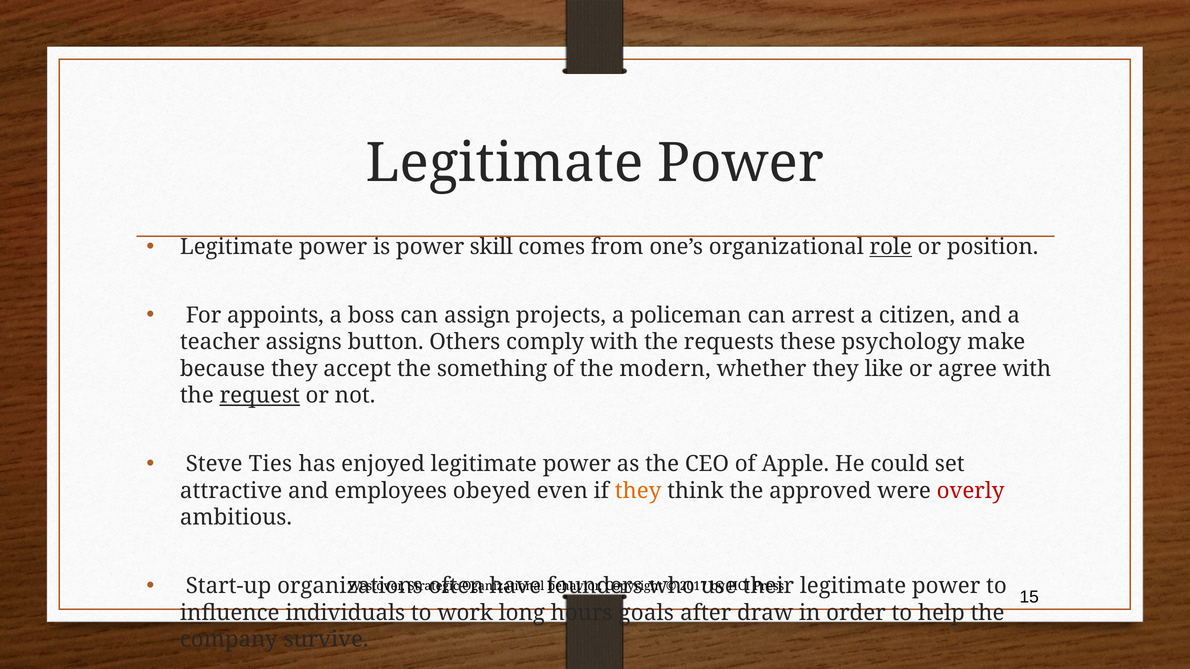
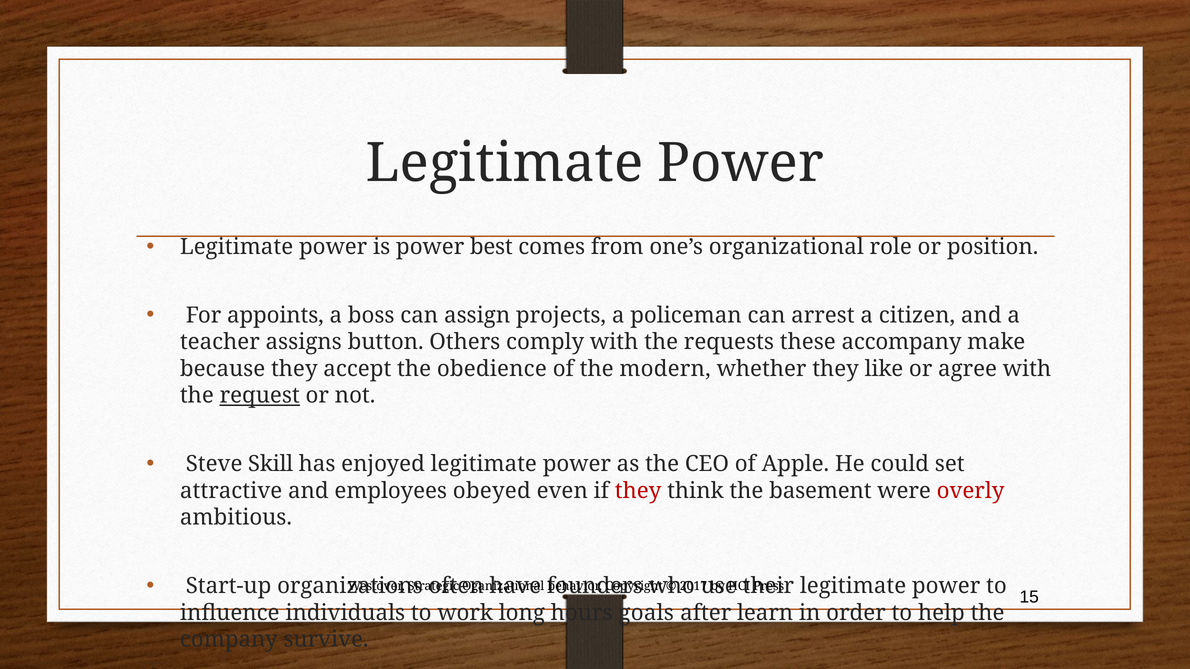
skill: skill -> best
role underline: present -> none
psychology: psychology -> accompany
something: something -> obedience
Ties: Ties -> Skill
they at (638, 491) colour: orange -> red
approved: approved -> basement
draw: draw -> learn
